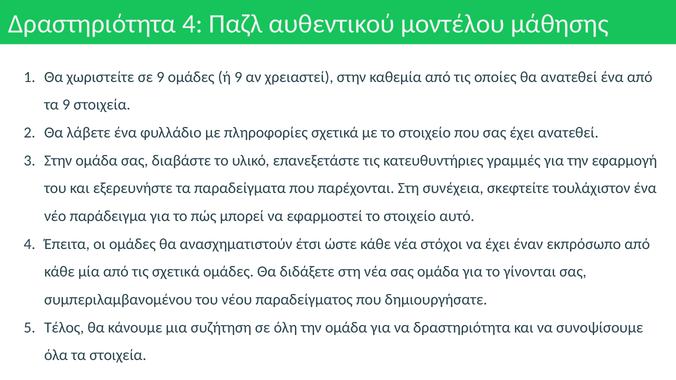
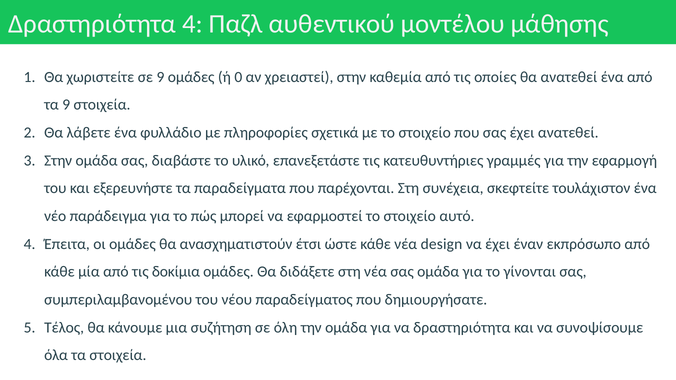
ή 9: 9 -> 0
στόχοι: στόχοι -> design
τις σχετικά: σχετικά -> δοκίμια
